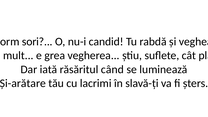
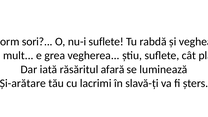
nu-i candid: candid -> suflete
când: când -> afară
